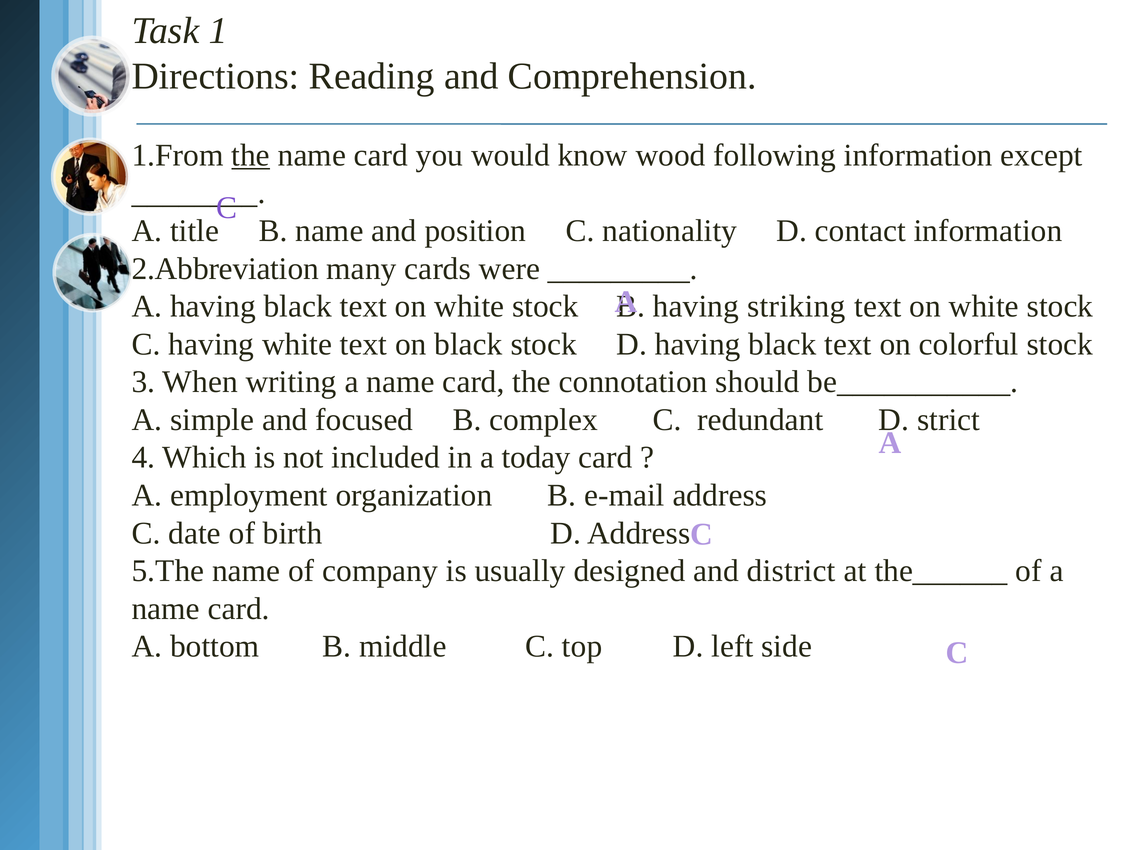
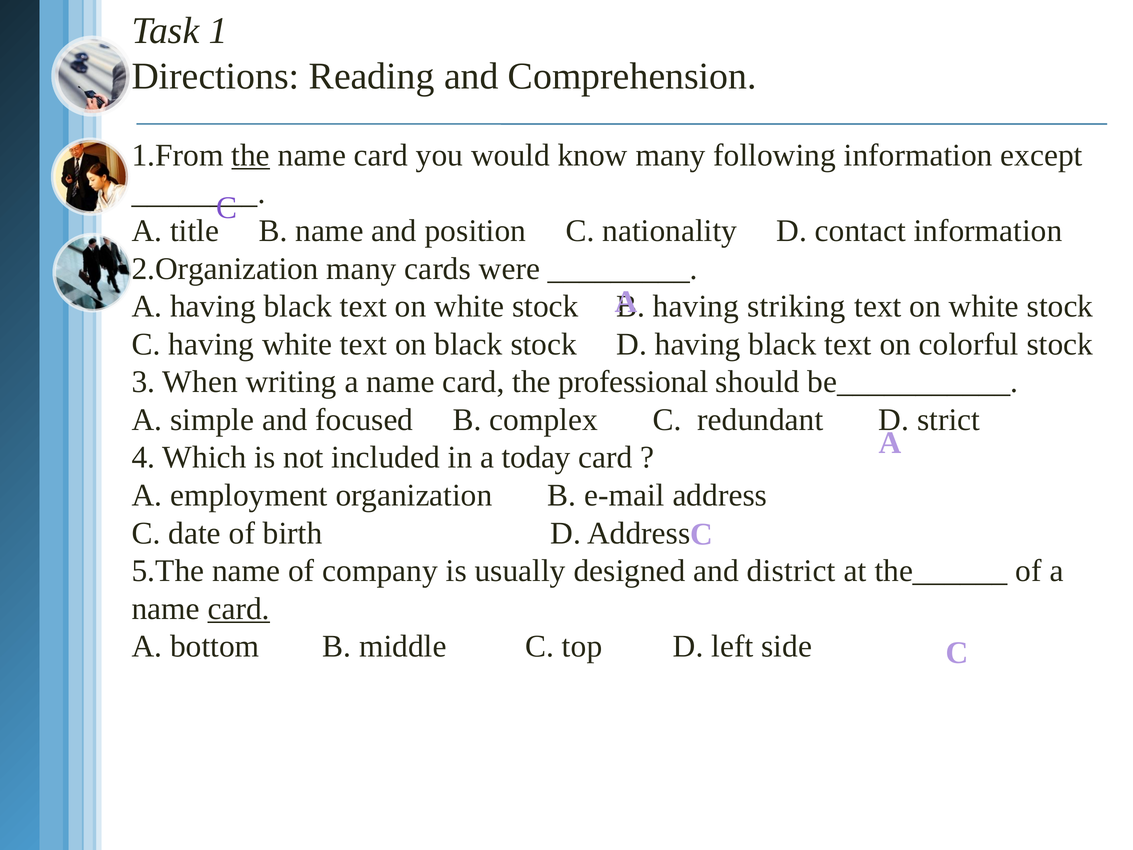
know wood: wood -> many
2.Abbreviation: 2.Abbreviation -> 2.Organization
connotation: connotation -> professional
card at (239, 609) underline: none -> present
